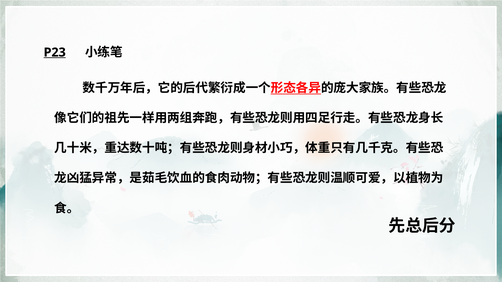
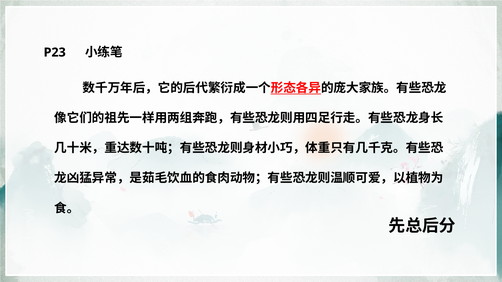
P23 underline: present -> none
